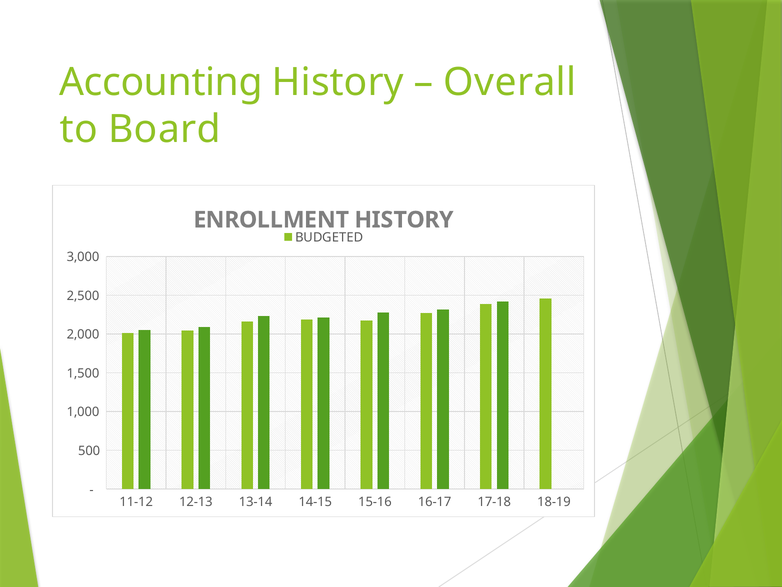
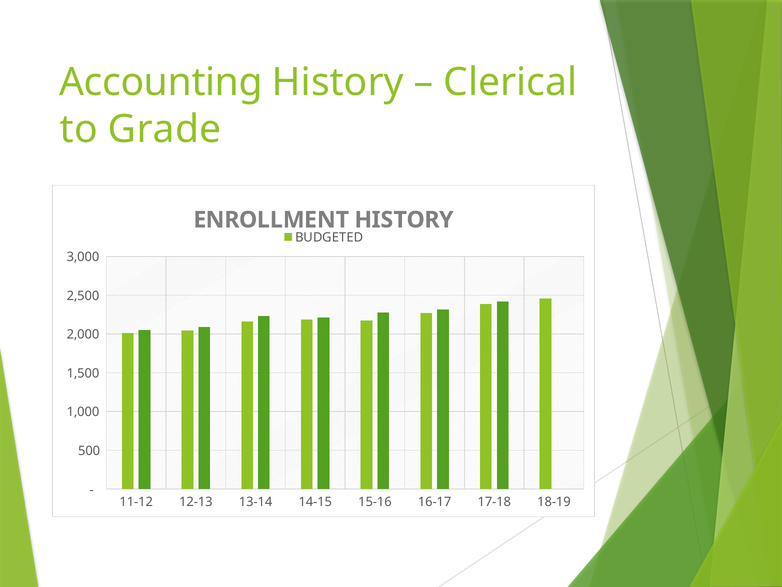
Overall: Overall -> Clerical
Board: Board -> Grade
